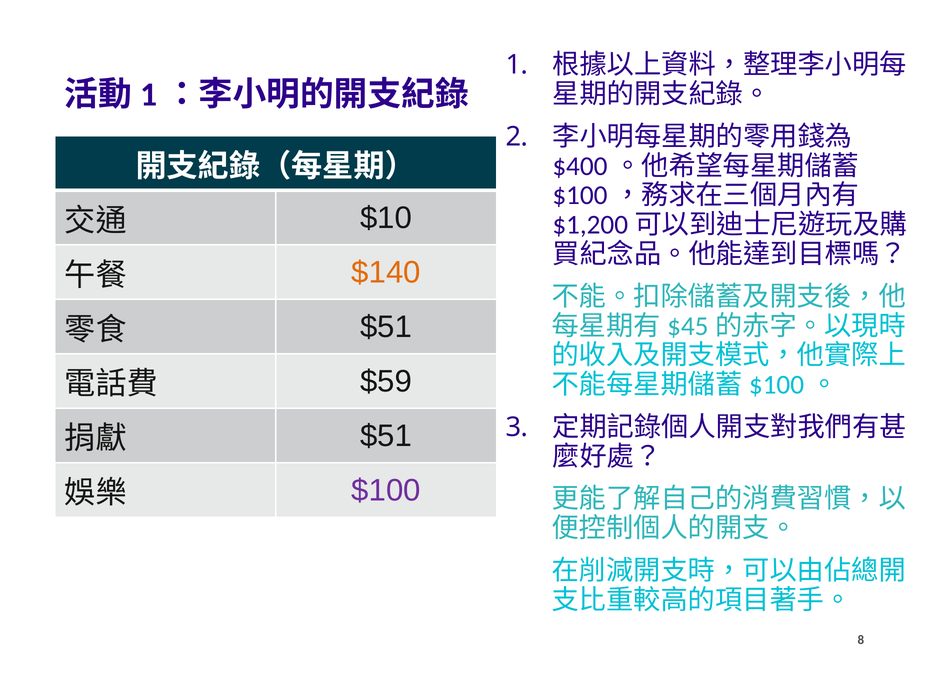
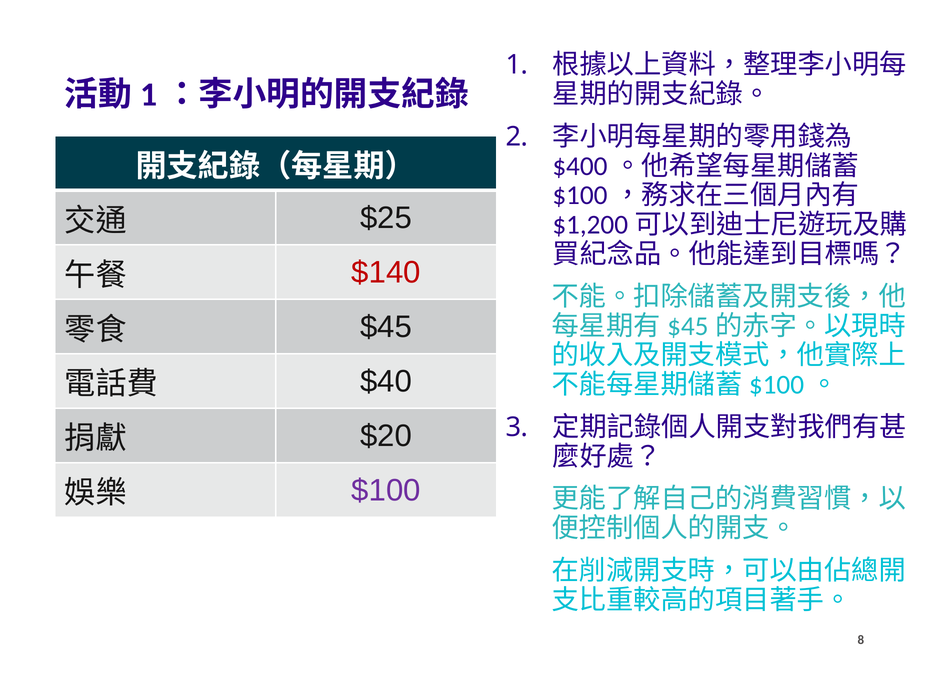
$10: $10 -> $25
$140 colour: orange -> red
$51 at (386, 327): $51 -> $45
$59: $59 -> $40
$51 at (386, 436): $51 -> $20
